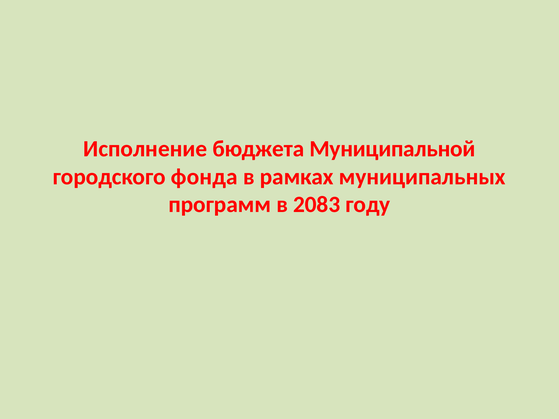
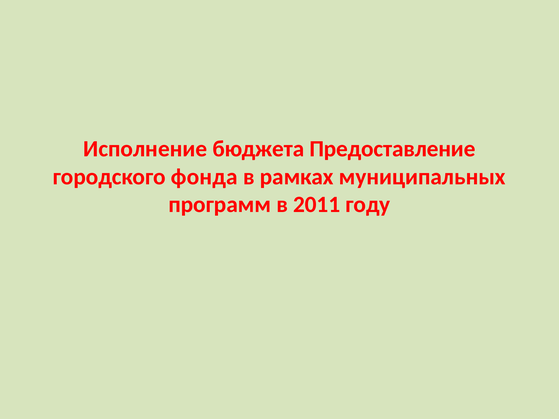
Муниципальной: Муниципальной -> Предоставление
2083: 2083 -> 2011
